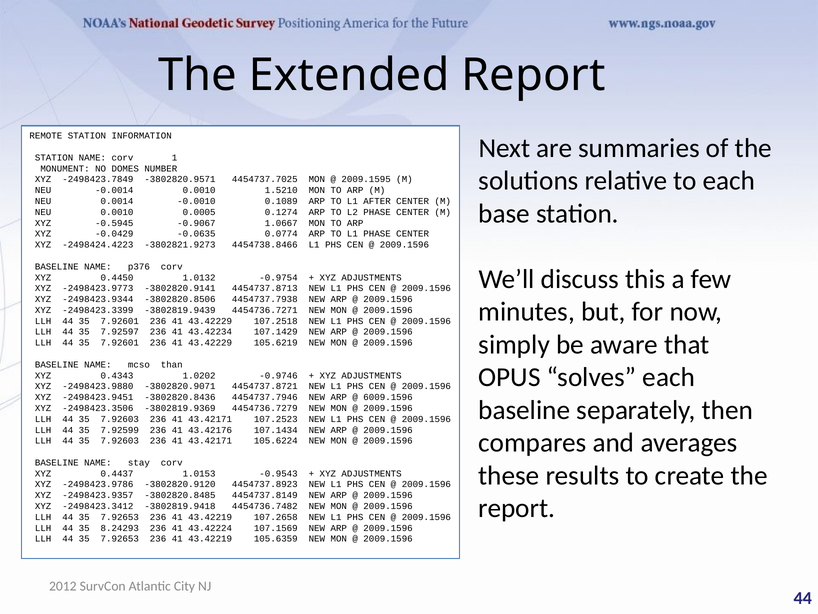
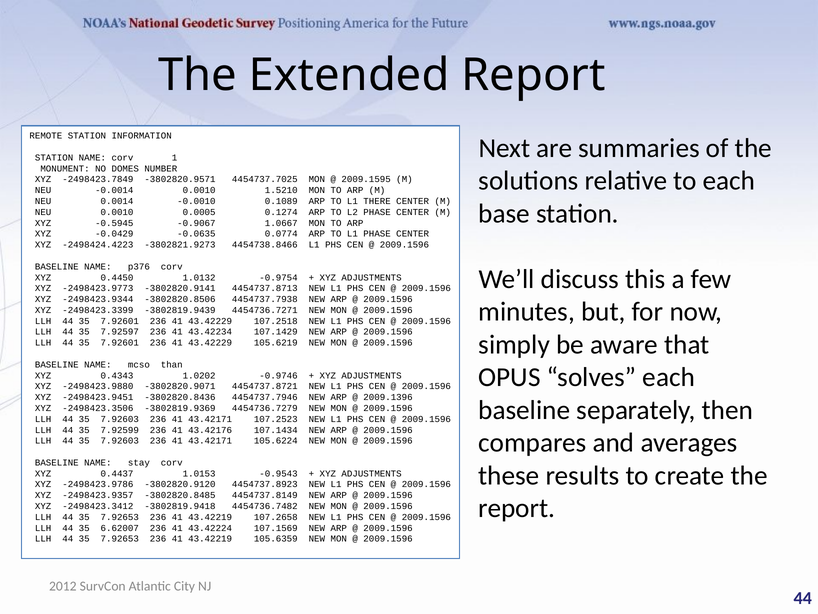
AFTER: AFTER -> THERE
6009.1596: 6009.1596 -> 2009.1396
8.24293: 8.24293 -> 6.62007
